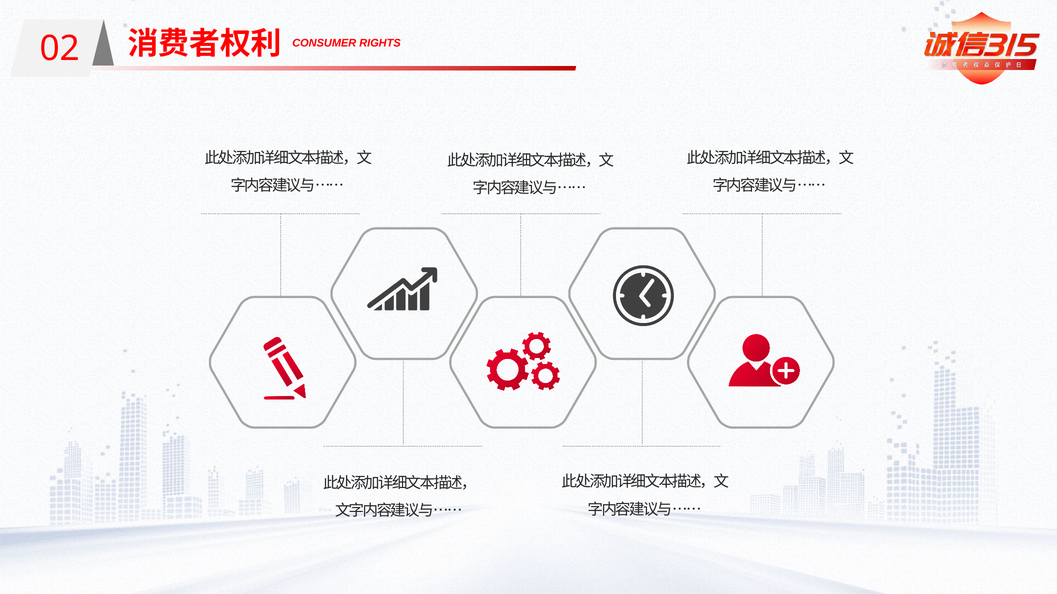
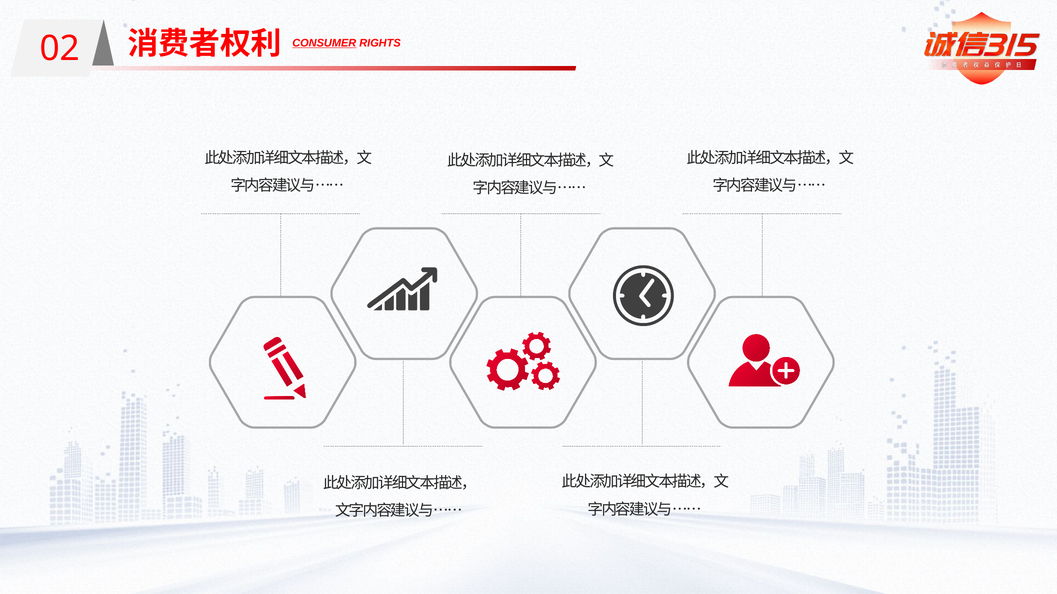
CONSUMER underline: none -> present
